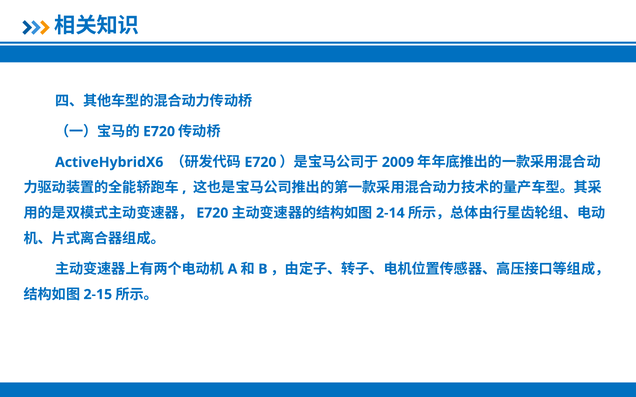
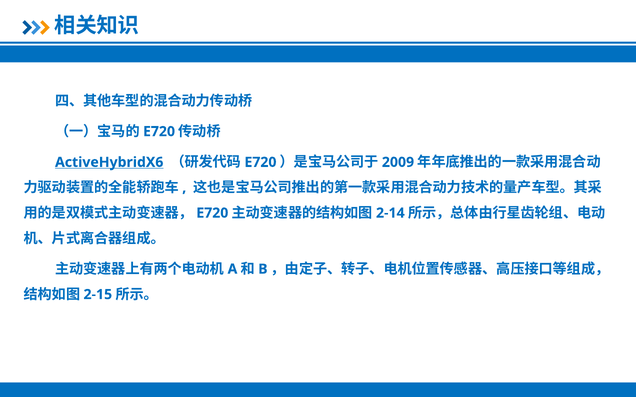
ActiveHybridX6 underline: none -> present
